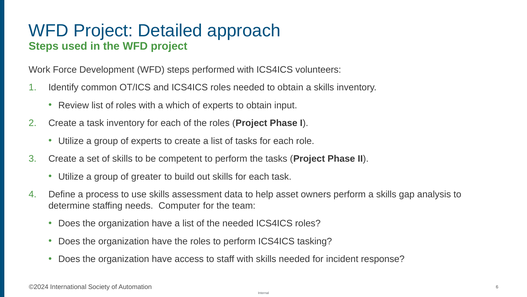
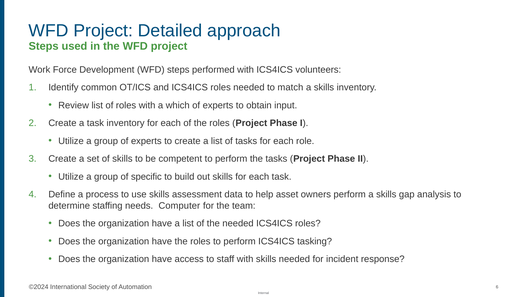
needed to obtain: obtain -> match
greater: greater -> specific
